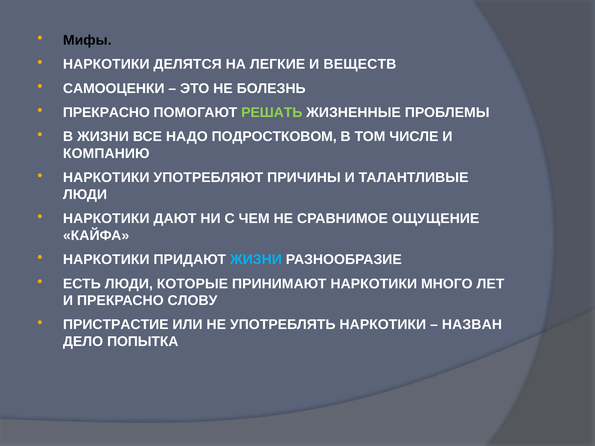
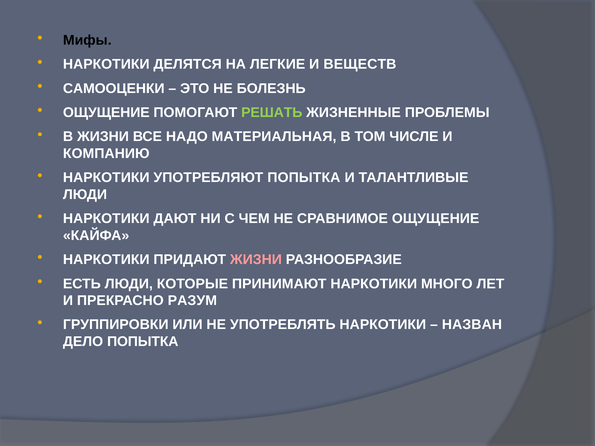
ПРЕКРАСНО at (106, 113): ПРЕКРАСНО -> ОЩУЩЕНИЕ
ПОДРОСТКОВОМ: ПОДРОСТКОВОМ -> МАТЕРИАЛЬНАЯ
УПОТРЕБЛЯЮТ ПРИЧИНЫ: ПРИЧИНЫ -> ПОПЫТКА
ЖИЗНИ at (256, 260) colour: light blue -> pink
СЛОВУ: СЛОВУ -> РАЗУМ
ПРИСТРАСТИЕ: ПРИСТРАСТИЕ -> ГРУППИРОВКИ
